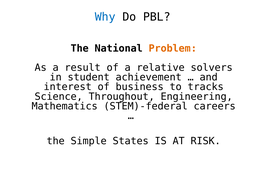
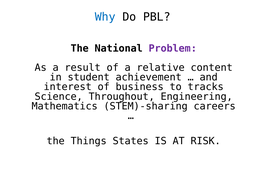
Problem colour: orange -> purple
solvers: solvers -> content
STEM)-federal: STEM)-federal -> STEM)-sharing
Simple: Simple -> Things
